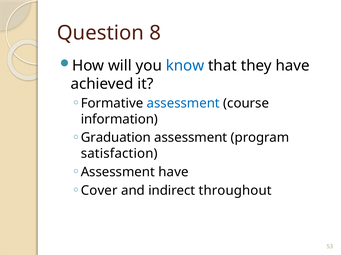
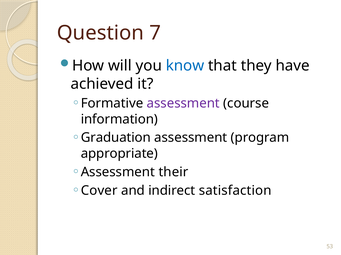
8: 8 -> 7
assessment at (183, 104) colour: blue -> purple
satisfaction: satisfaction -> appropriate
Assessment have: have -> their
throughout: throughout -> satisfaction
